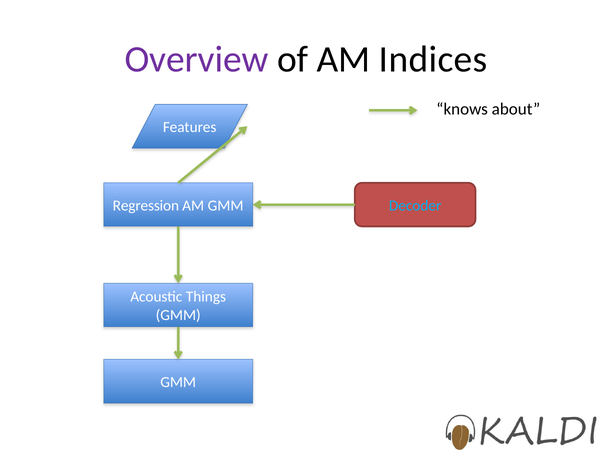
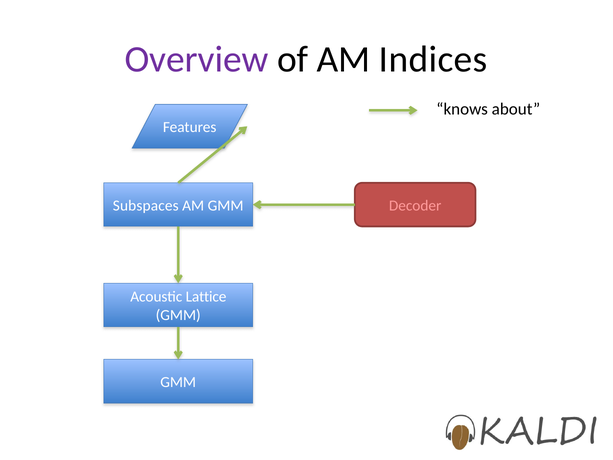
Regression: Regression -> Subspaces
Decoder colour: light blue -> pink
Things: Things -> Lattice
